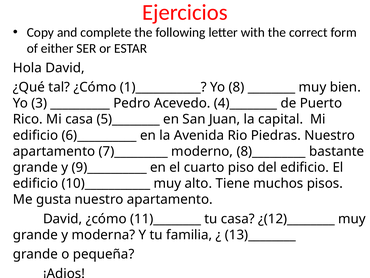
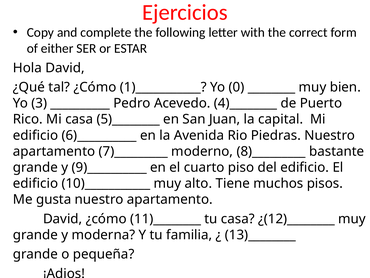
8: 8 -> 0
